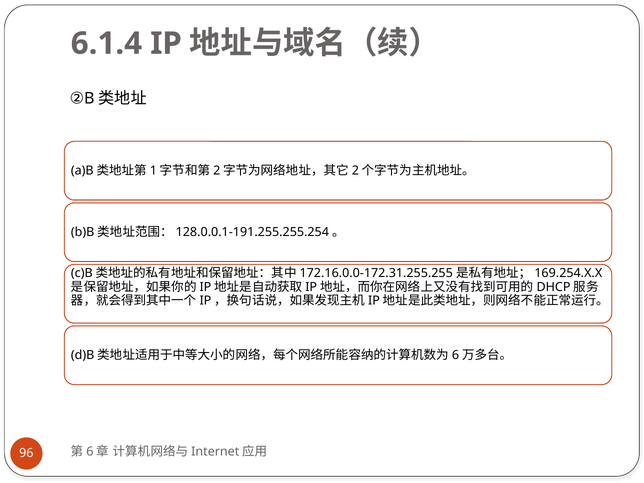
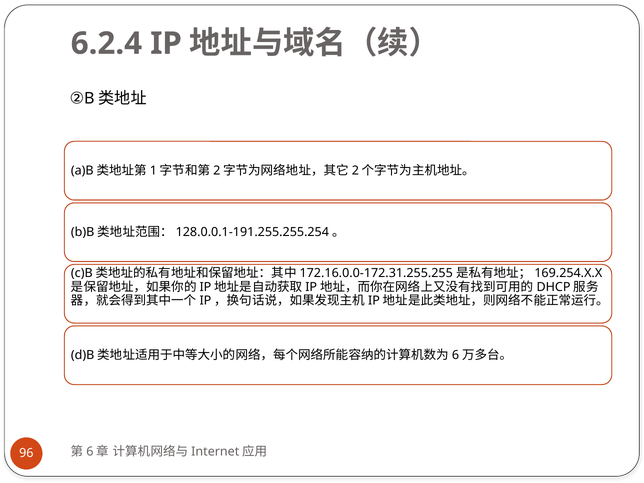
6.1.4: 6.1.4 -> 6.2.4
